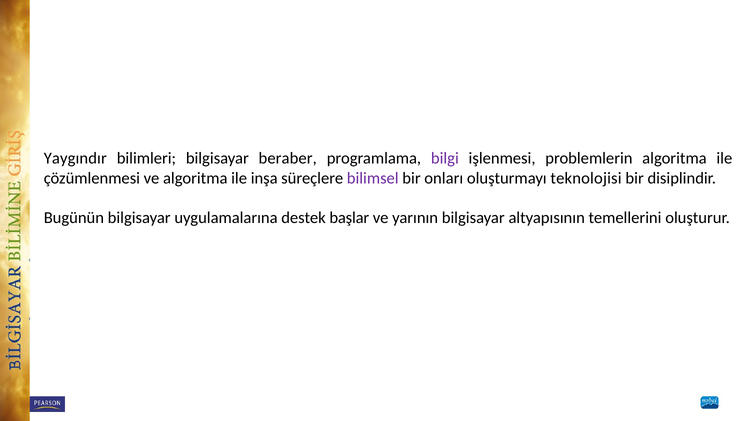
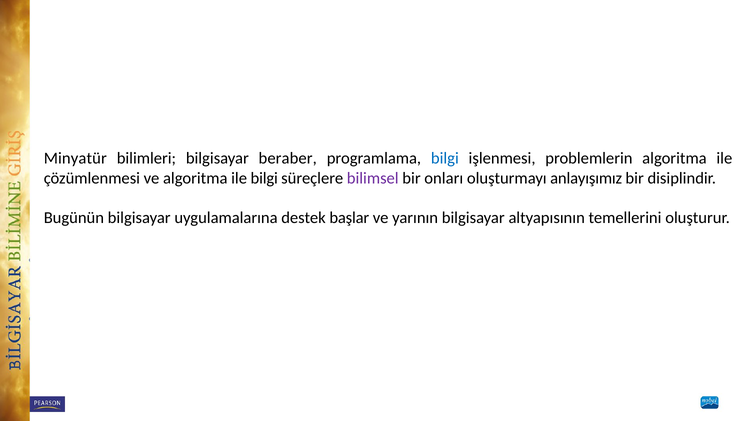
Yaygındır: Yaygındır -> Minyatür
bilgi at (445, 158) colour: purple -> blue
ile inşa: inşa -> bilgi
teknolojisi: teknolojisi -> anlayışımız
